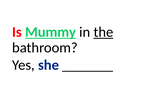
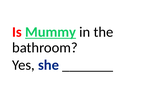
the underline: present -> none
